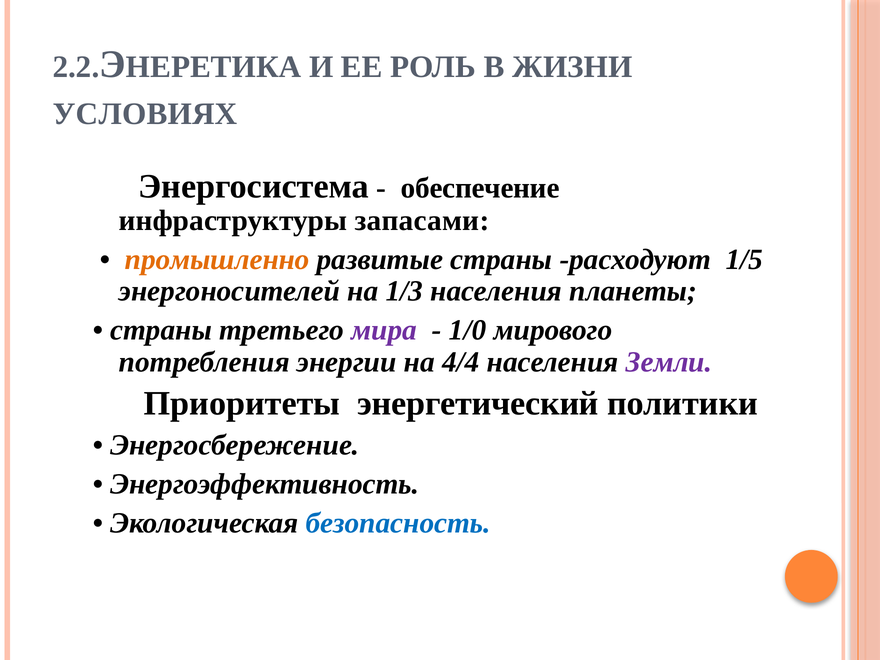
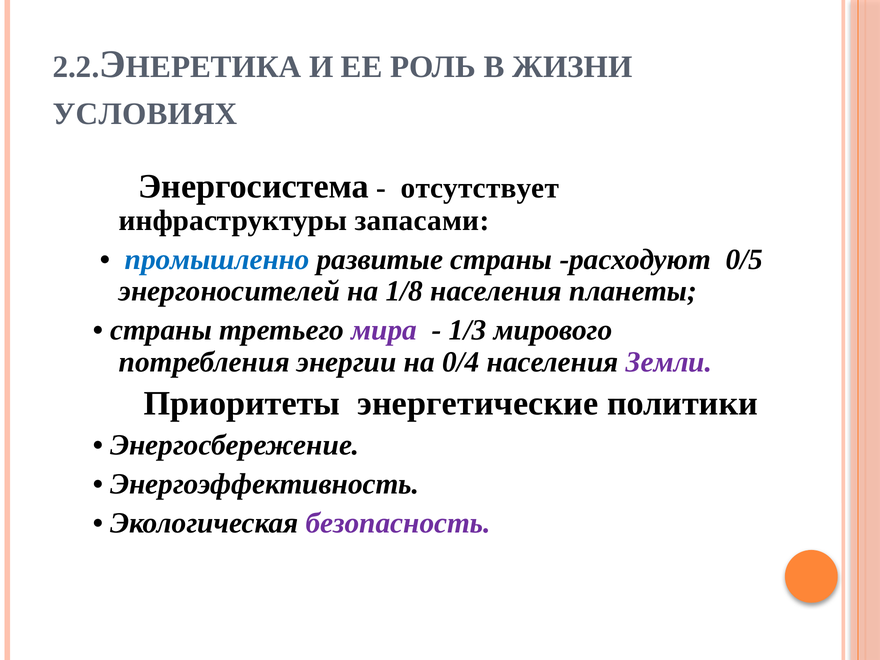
обеспечение: обеспечение -> отсутствует
промышленно colour: orange -> blue
1/5: 1/5 -> 0/5
1/3: 1/3 -> 1/8
1/0: 1/0 -> 1/3
4/4: 4/4 -> 0/4
энергетический: энергетический -> энергетические
безопасность colour: blue -> purple
